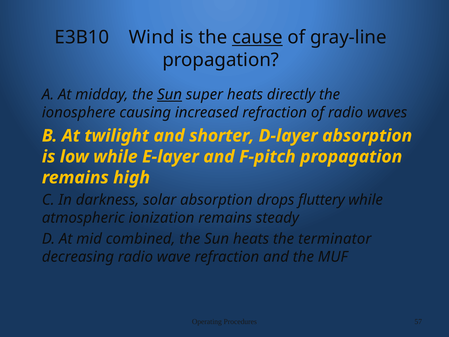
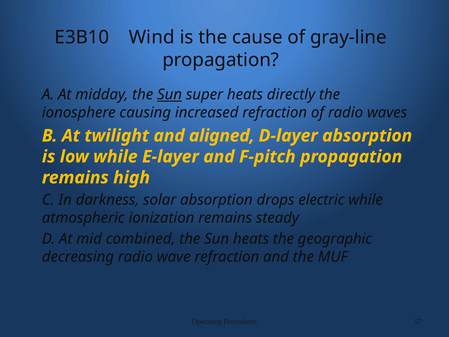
cause underline: present -> none
shorter: shorter -> aligned
fluttery: fluttery -> electric
terminator: terminator -> geographic
